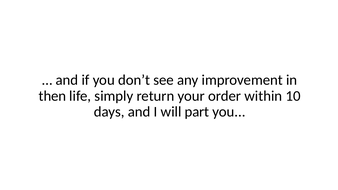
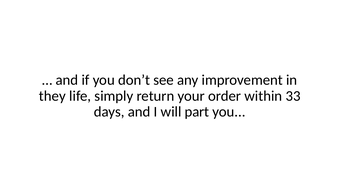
then: then -> they
10: 10 -> 33
